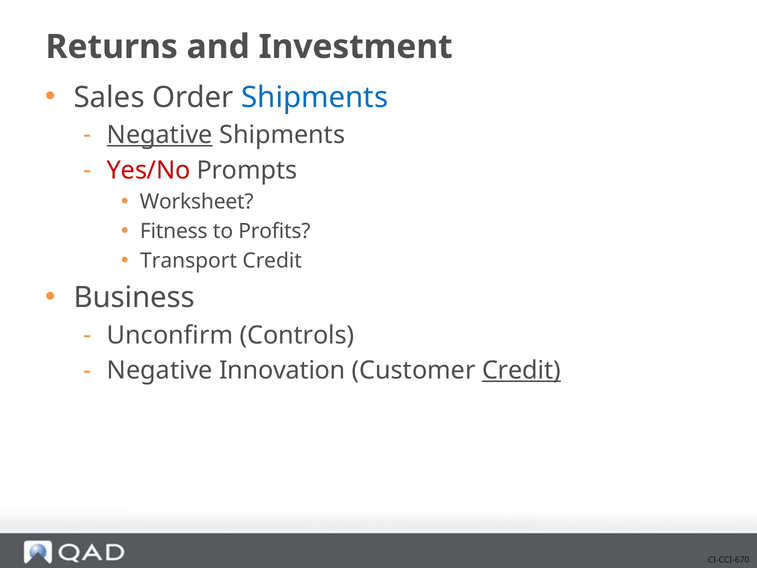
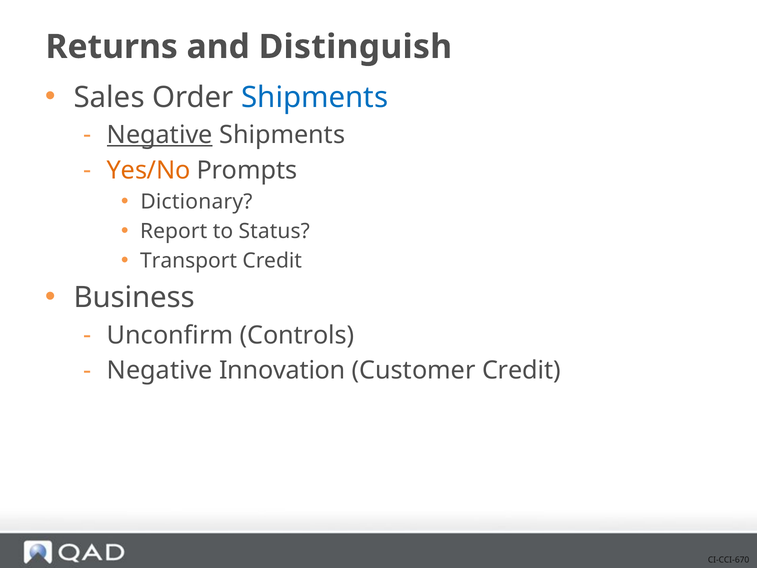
Investment: Investment -> Distinguish
Yes/No colour: red -> orange
Worksheet: Worksheet -> Dictionary
Fitness: Fitness -> Report
Profits: Profits -> Status
Credit at (521, 370) underline: present -> none
